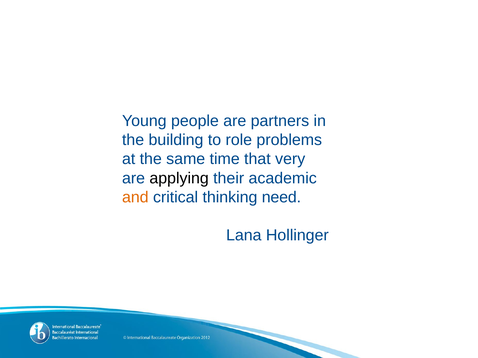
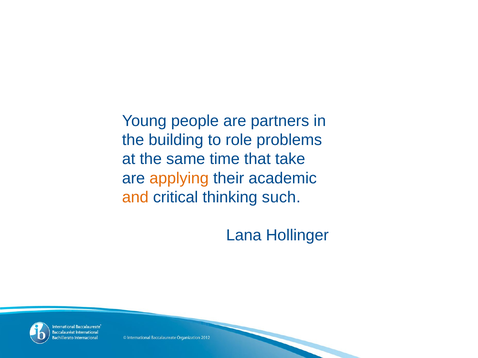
very: very -> take
applying colour: black -> orange
need: need -> such
